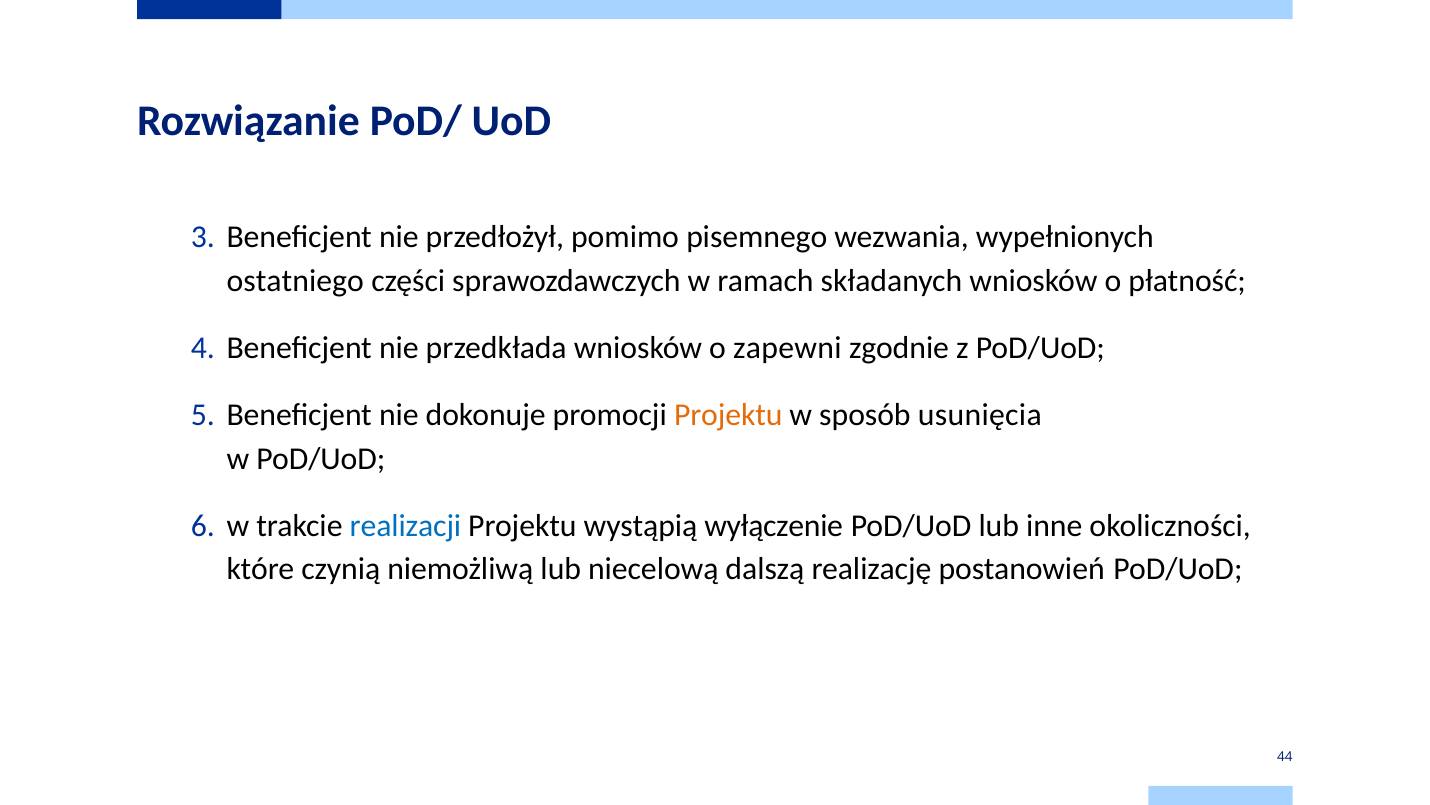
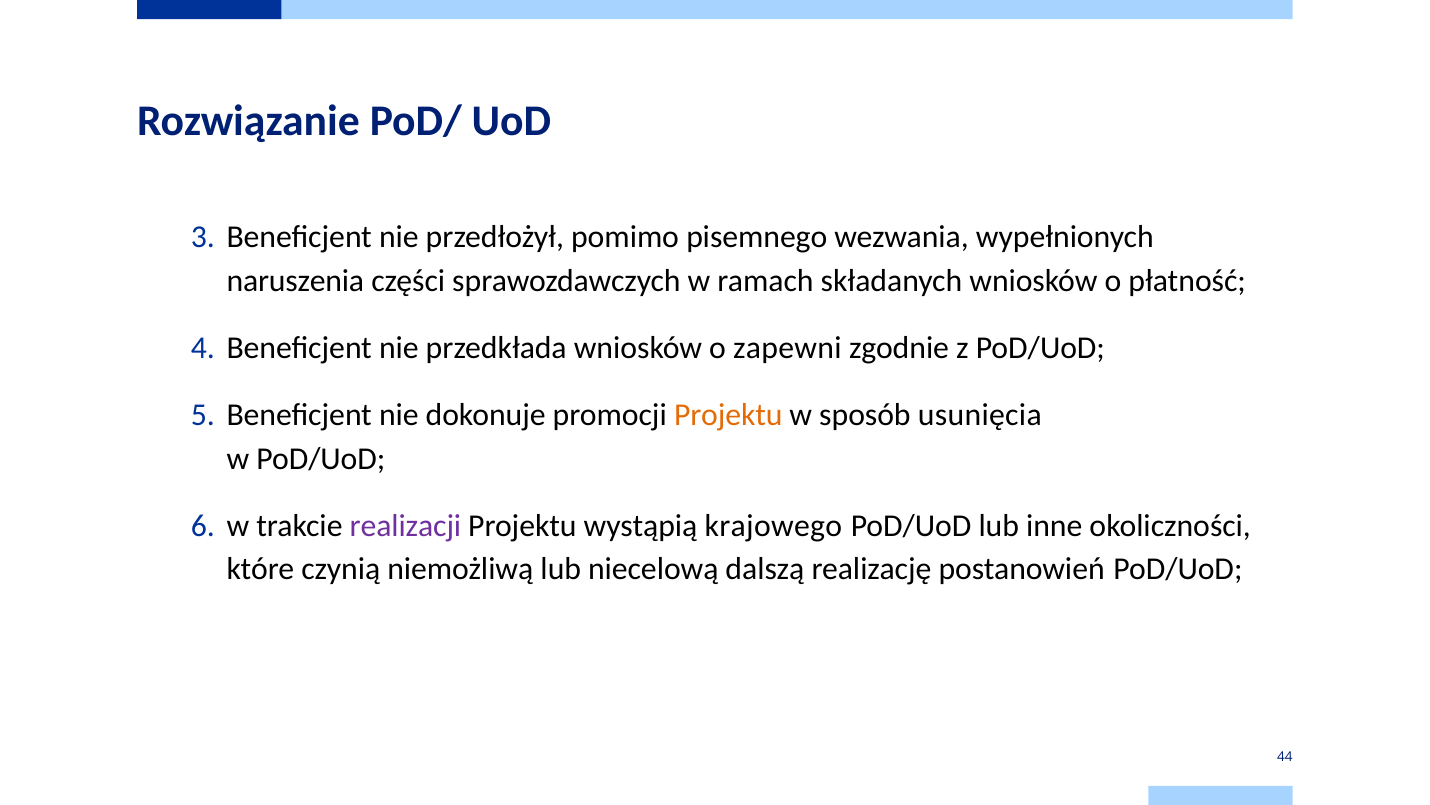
ostatniego: ostatniego -> naruszenia
realizacji colour: blue -> purple
wyłączenie: wyłączenie -> krajowego
